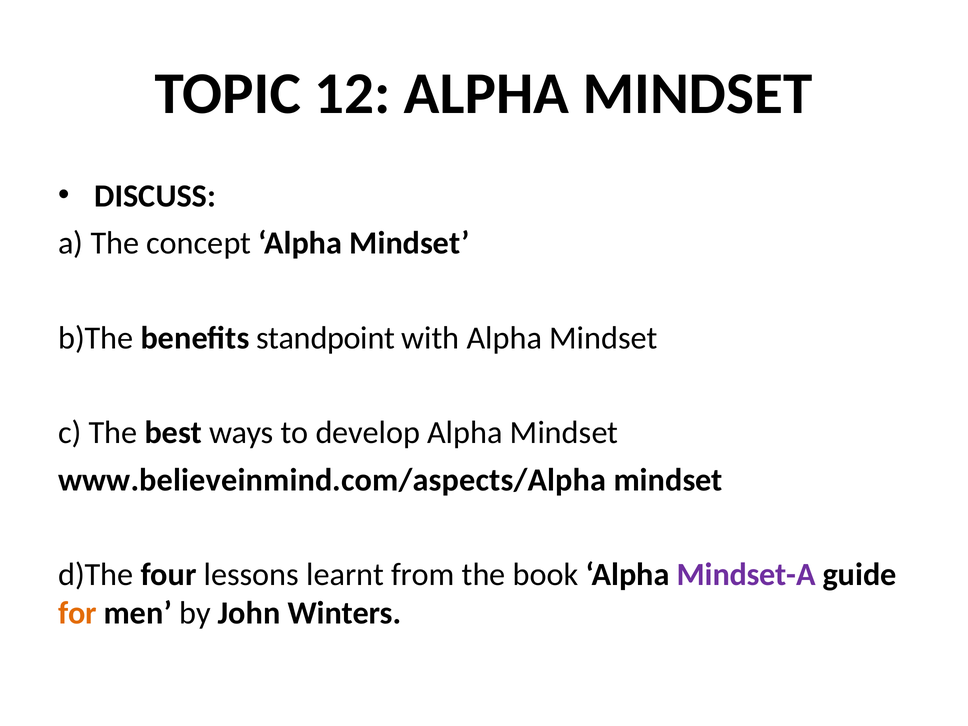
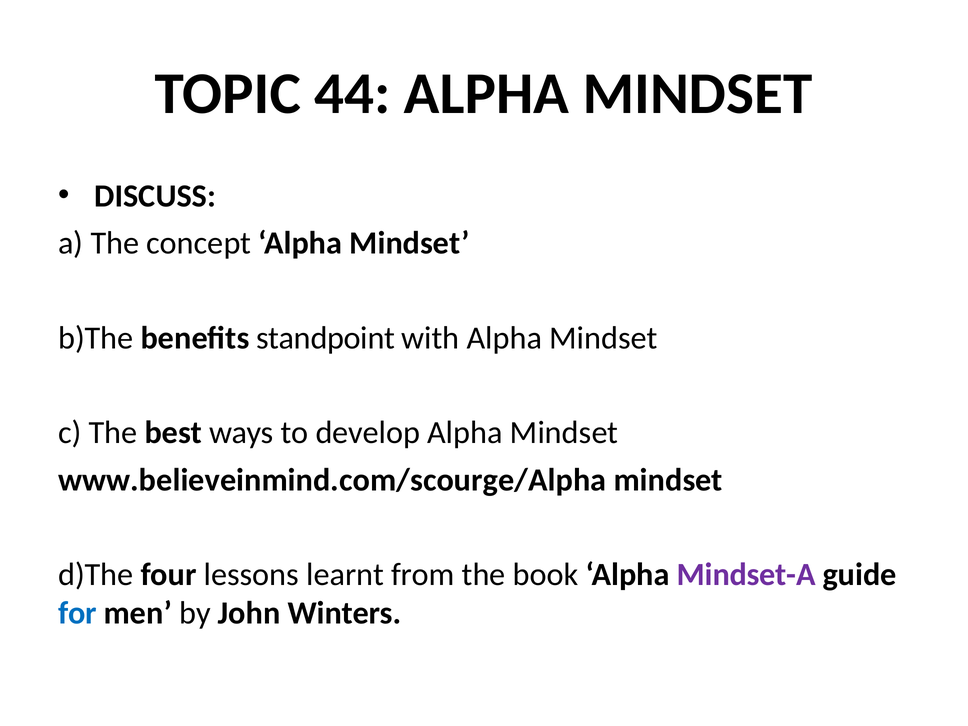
12: 12 -> 44
www.believeinmind.com/aspects/Alpha: www.believeinmind.com/aspects/Alpha -> www.believeinmind.com/scourge/Alpha
for colour: orange -> blue
